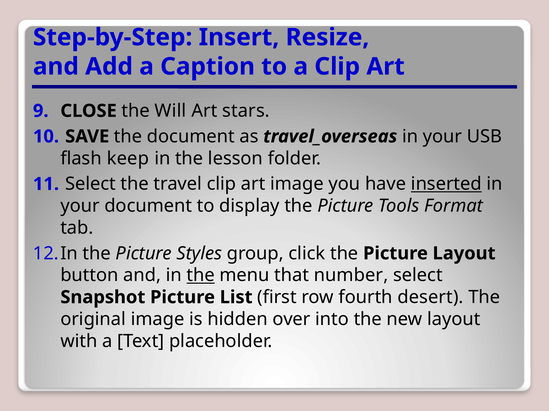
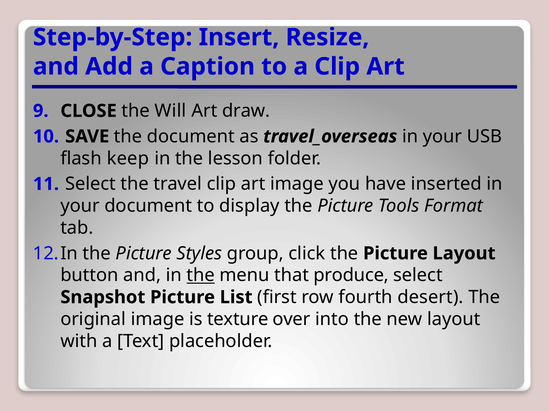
stars: stars -> draw
inserted underline: present -> none
number: number -> produce
hidden: hidden -> texture
